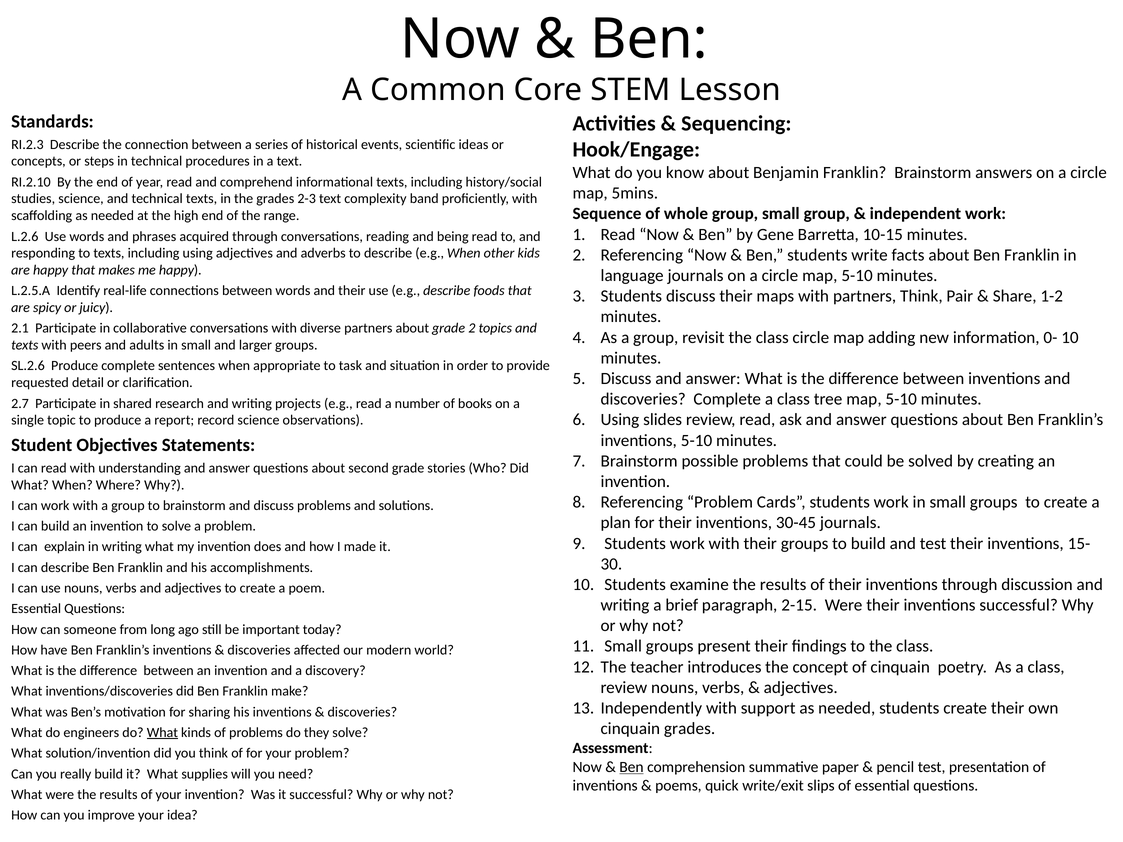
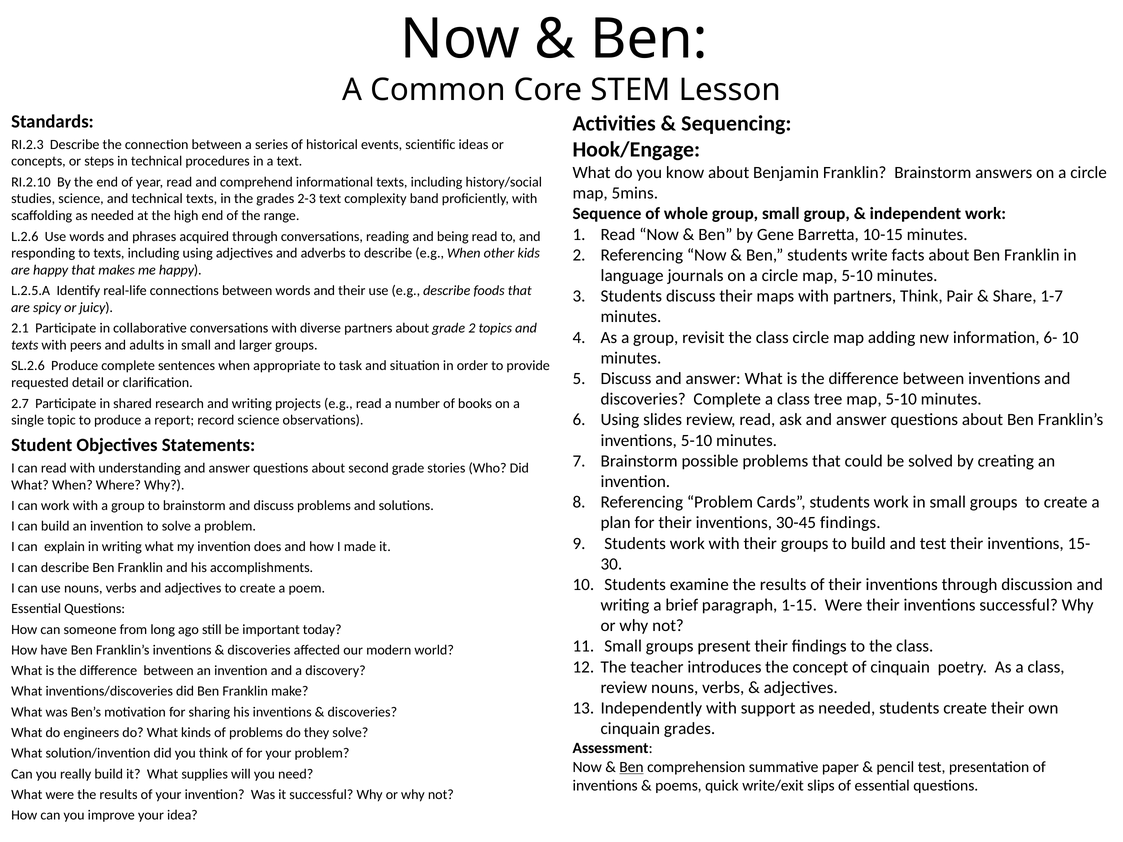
1-2: 1-2 -> 1-7
0-: 0- -> 6-
30-45 journals: journals -> findings
2-15: 2-15 -> 1-15
What at (162, 733) underline: present -> none
